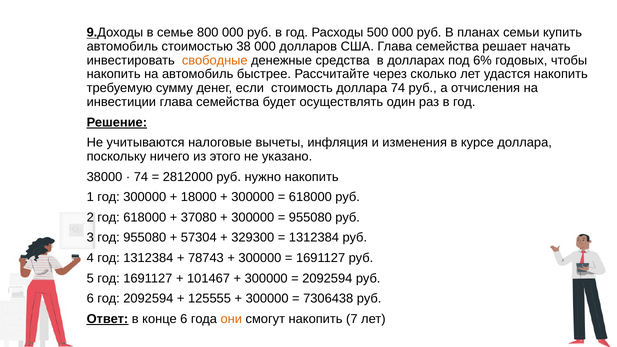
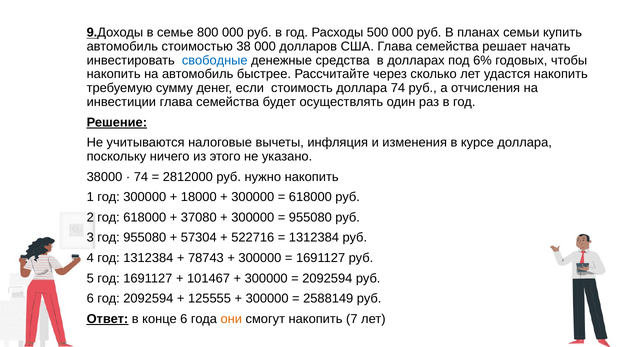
свободные colour: orange -> blue
329300: 329300 -> 522716
7306438: 7306438 -> 2588149
